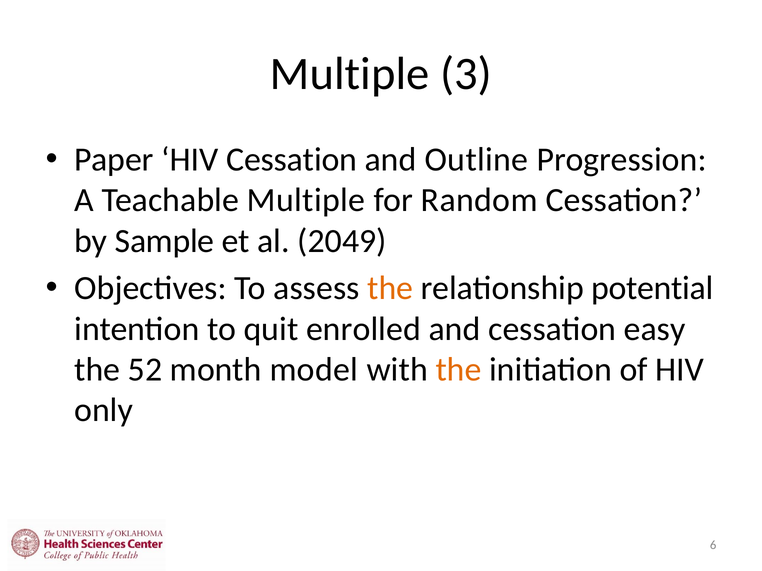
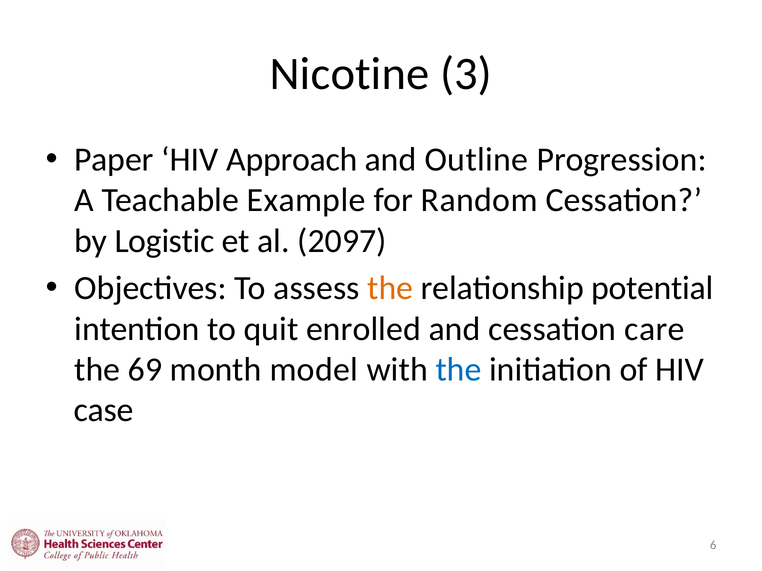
Multiple at (350, 74): Multiple -> Nicotine
HIV Cessation: Cessation -> Approach
Teachable Multiple: Multiple -> Example
Sample: Sample -> Logistic
2049: 2049 -> 2097
easy: easy -> care
52: 52 -> 69
the at (459, 370) colour: orange -> blue
only: only -> case
